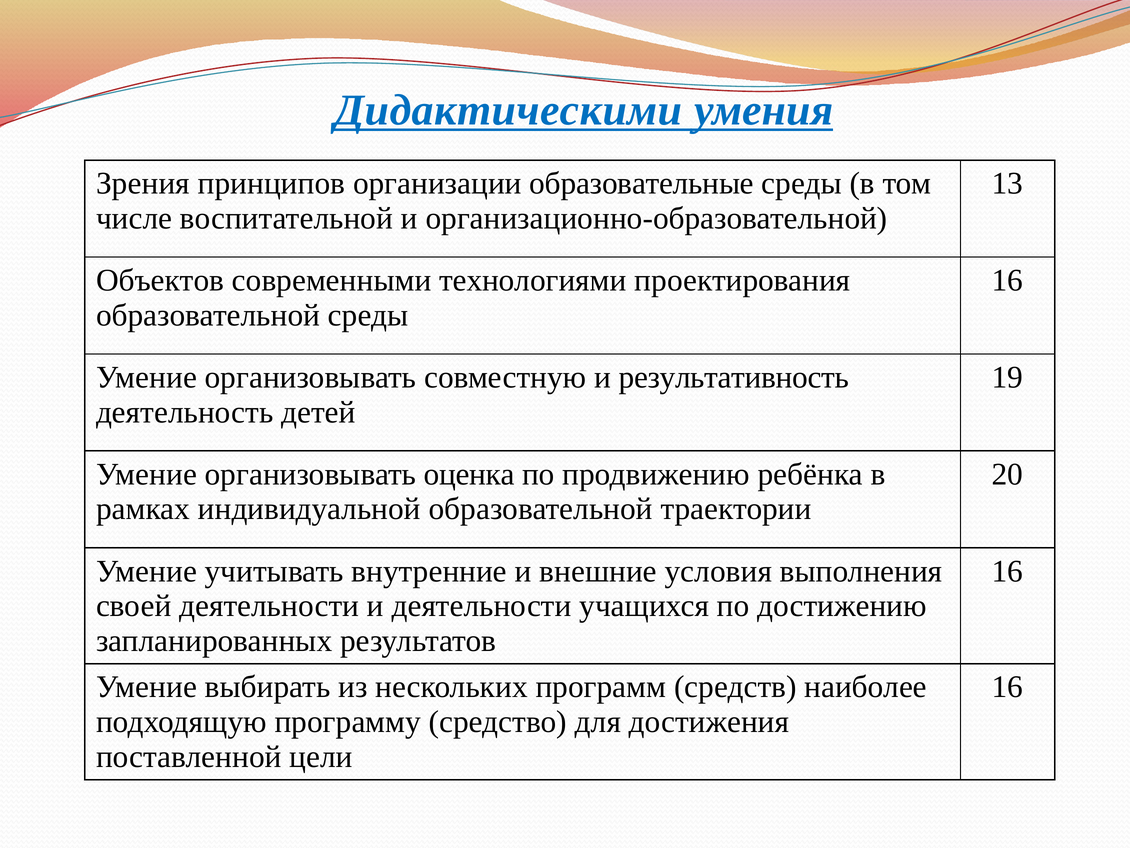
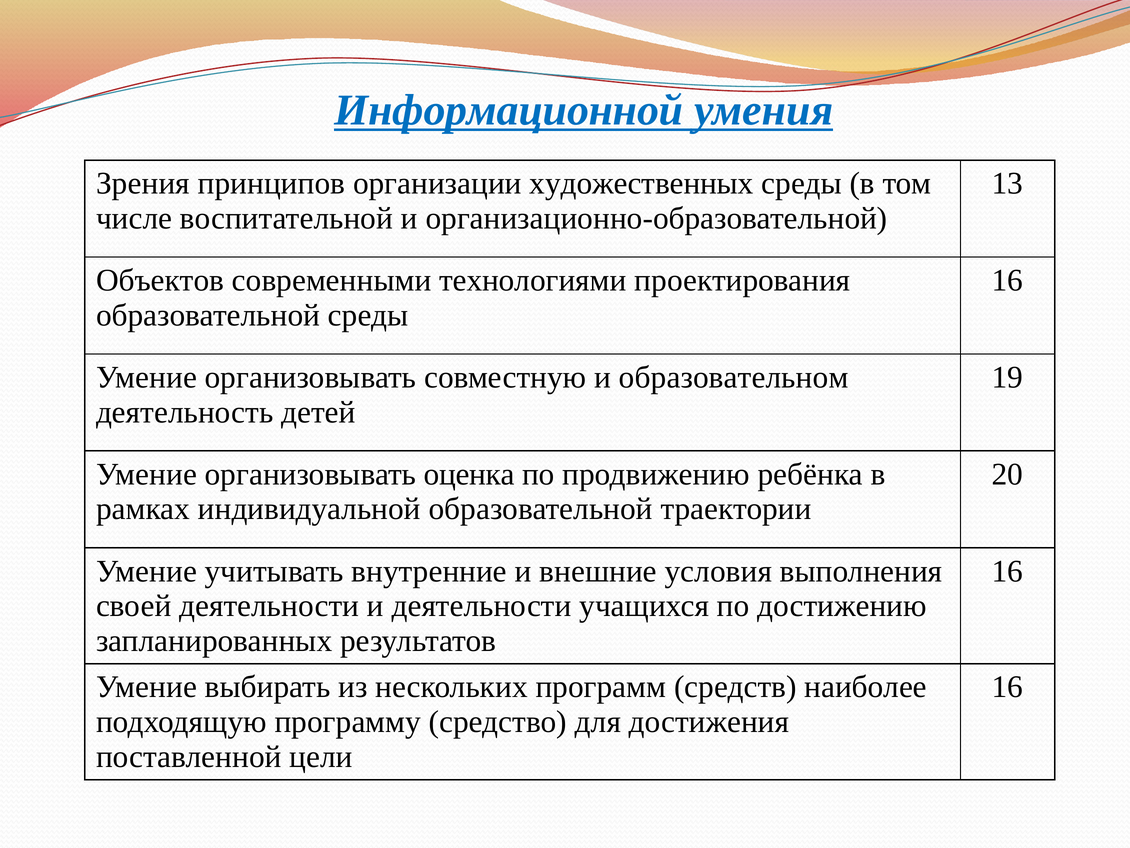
Дидактическими: Дидактическими -> Информационной
образовательные: образовательные -> художественных
результативность: результативность -> образовательном
